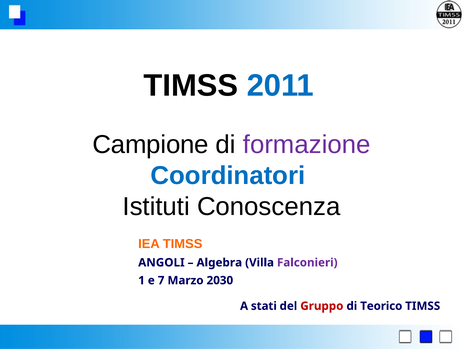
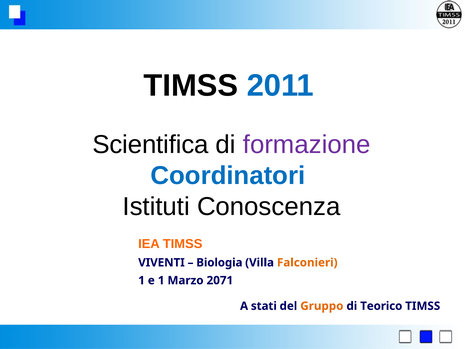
Campione: Campione -> Scientifica
ANGOLI: ANGOLI -> VIVENTI
Algebra: Algebra -> Biologia
Falconieri colour: purple -> orange
e 7: 7 -> 1
2030: 2030 -> 2071
Gruppo colour: red -> orange
